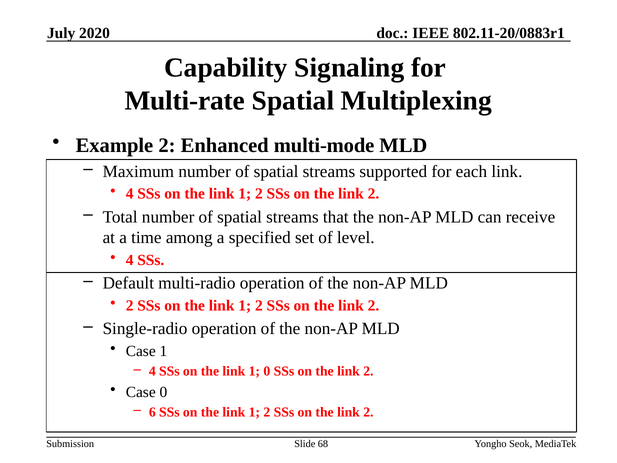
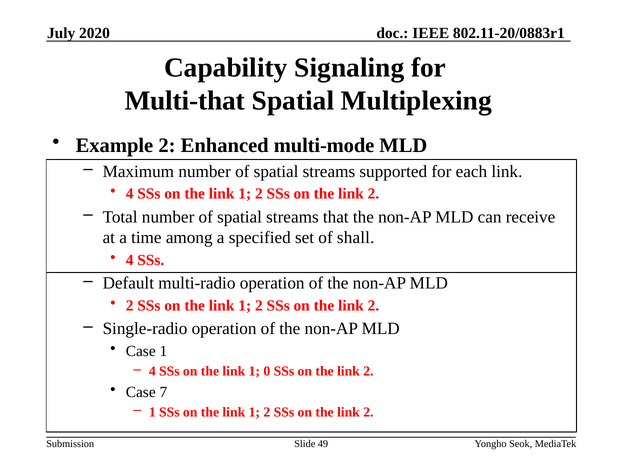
Multi-rate: Multi-rate -> Multi-that
level: level -> shall
Case 0: 0 -> 7
6 at (152, 412): 6 -> 1
68: 68 -> 49
